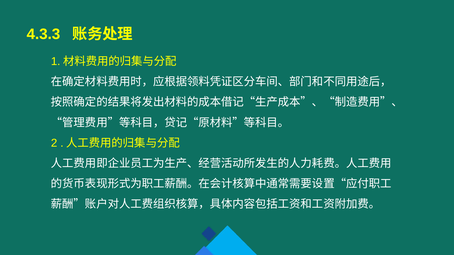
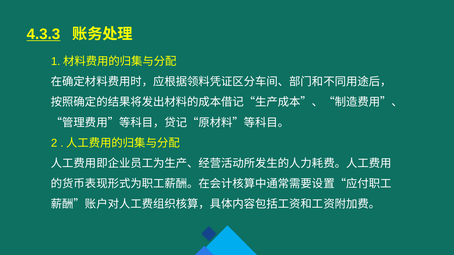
4.3.3 underline: none -> present
